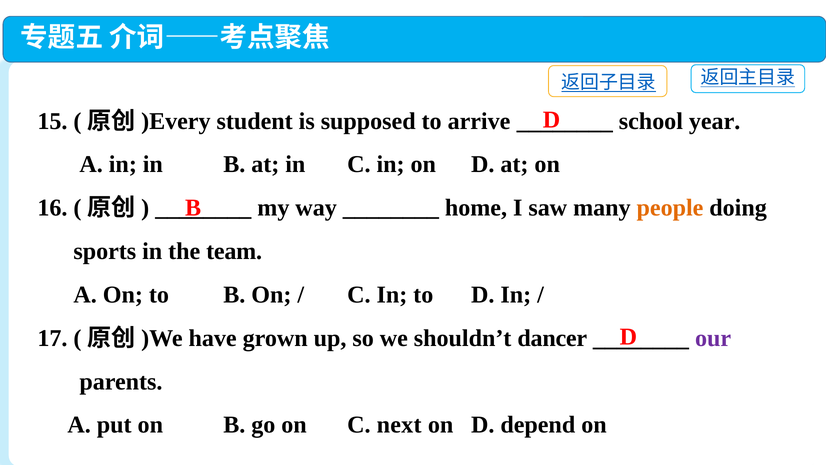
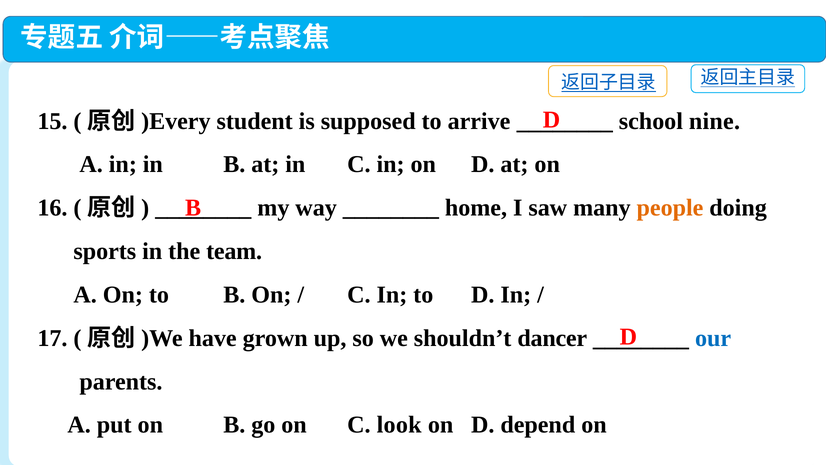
year: year -> nine
our colour: purple -> blue
next: next -> look
